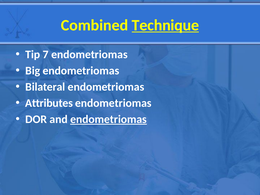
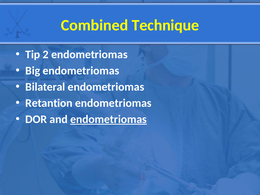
Technique underline: present -> none
7: 7 -> 2
Attributes: Attributes -> Retantion
